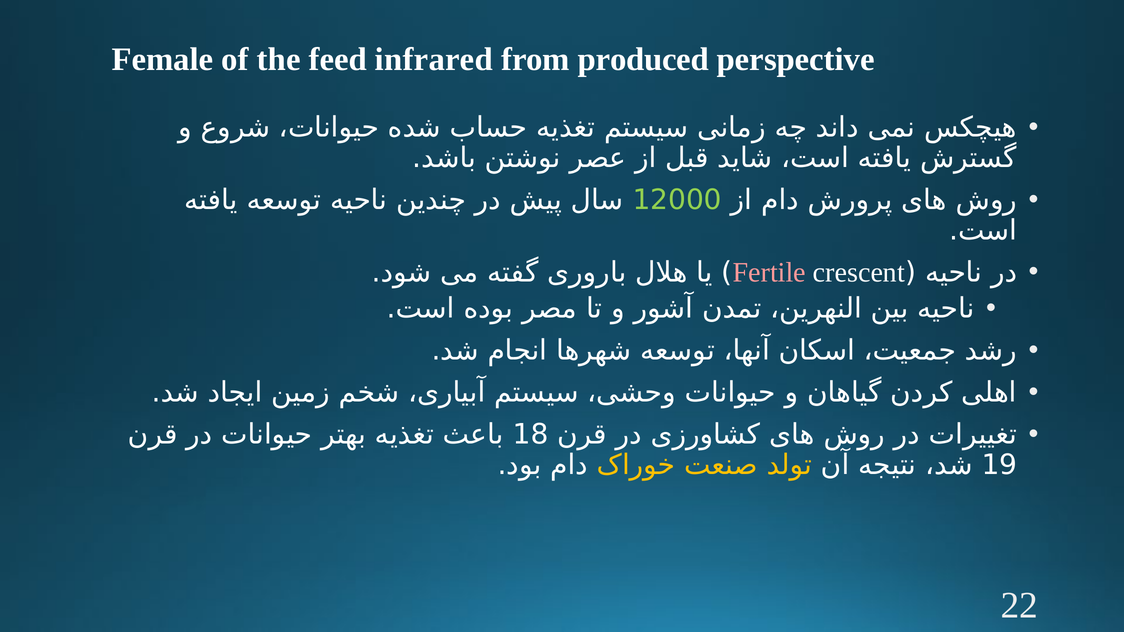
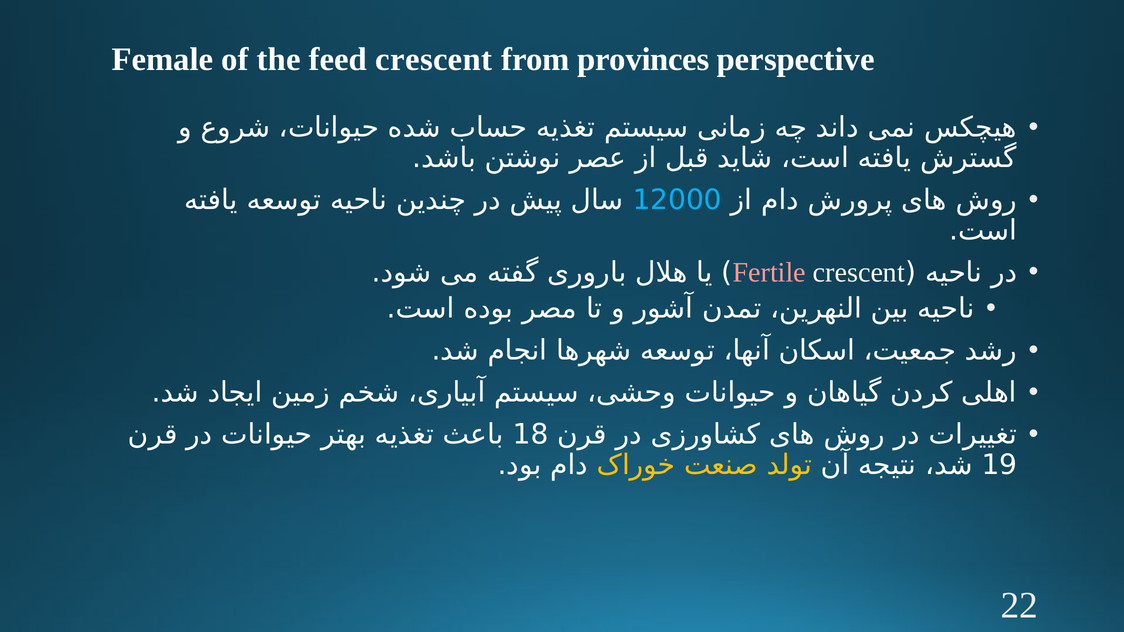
feed infrared: infrared -> crescent
produced: produced -> provinces
12000 colour: light green -> light blue
